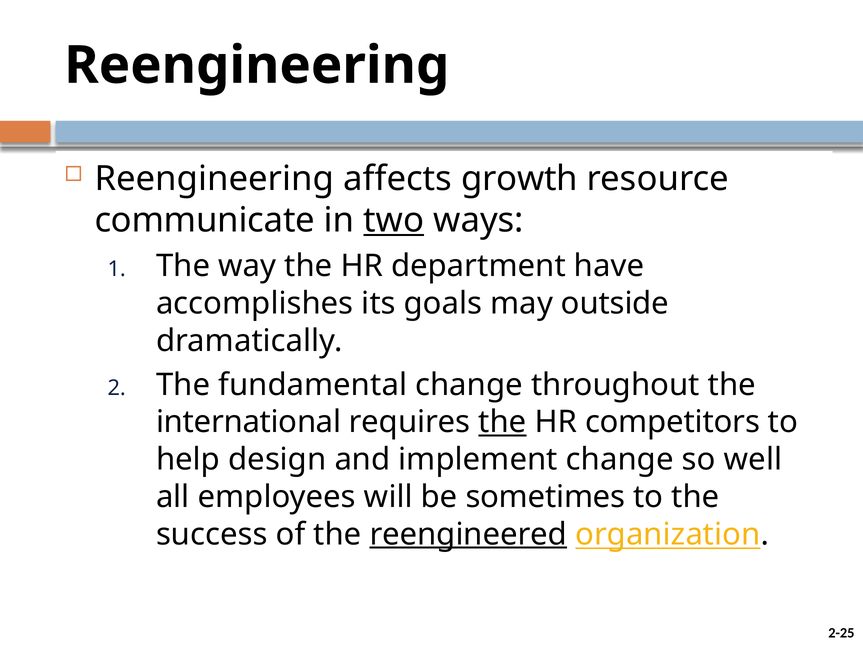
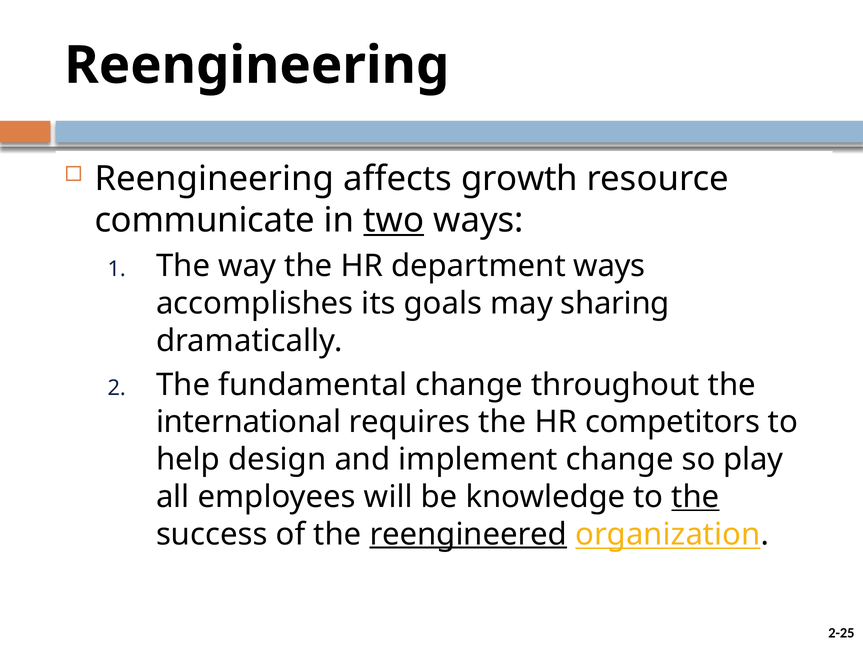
department have: have -> ways
outside: outside -> sharing
the at (502, 422) underline: present -> none
well: well -> play
sometimes: sometimes -> knowledge
the at (695, 497) underline: none -> present
